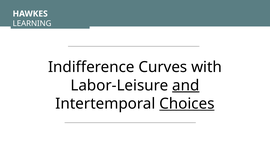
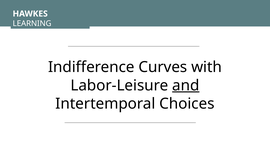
Choices underline: present -> none
